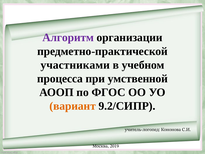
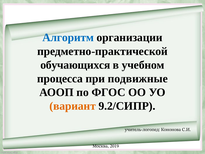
Алгоритм colour: purple -> blue
участниками: участниками -> обучающихся
умственной: умственной -> подвижные
